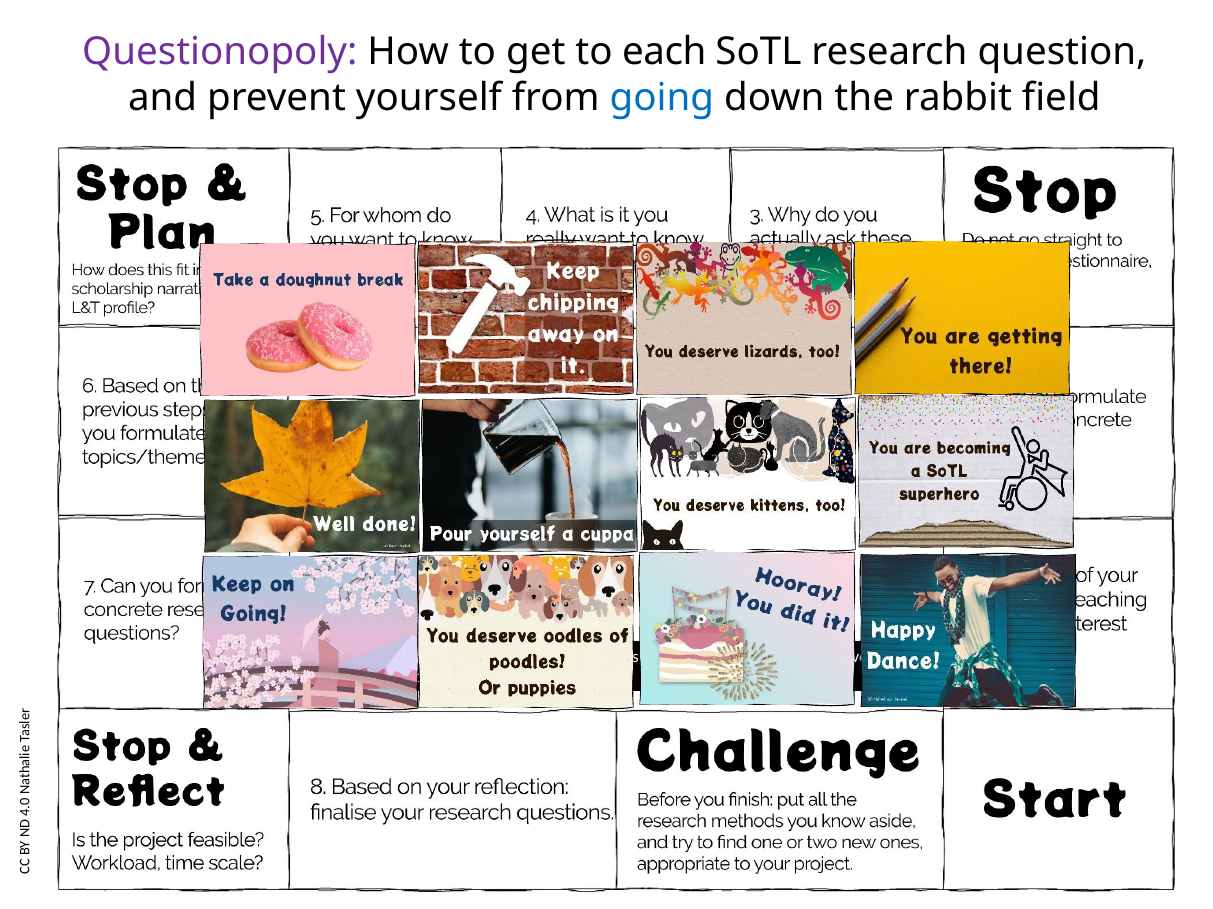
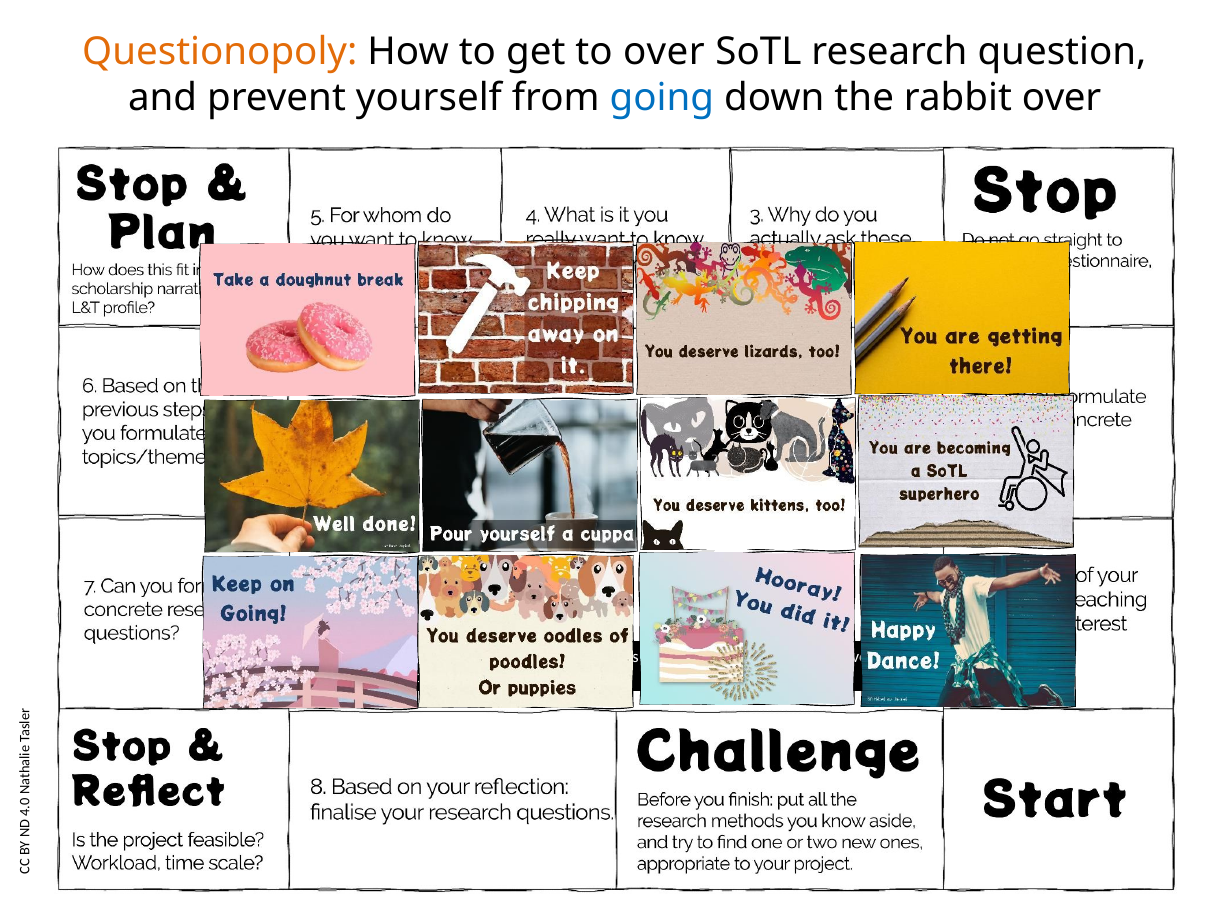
Questionopoly colour: purple -> orange
to each: each -> over
rabbit field: field -> over
